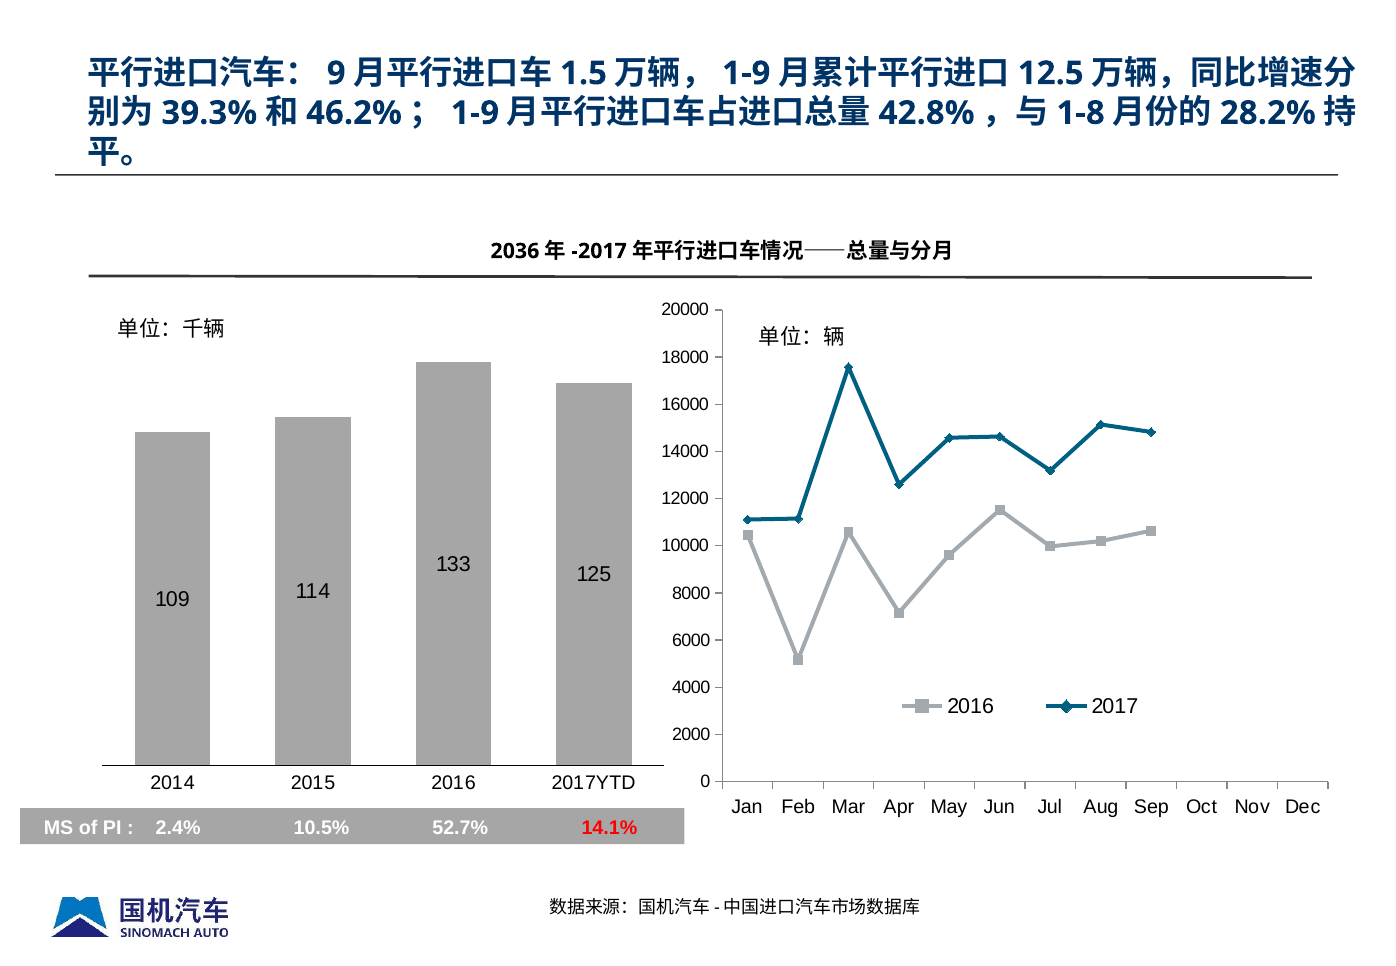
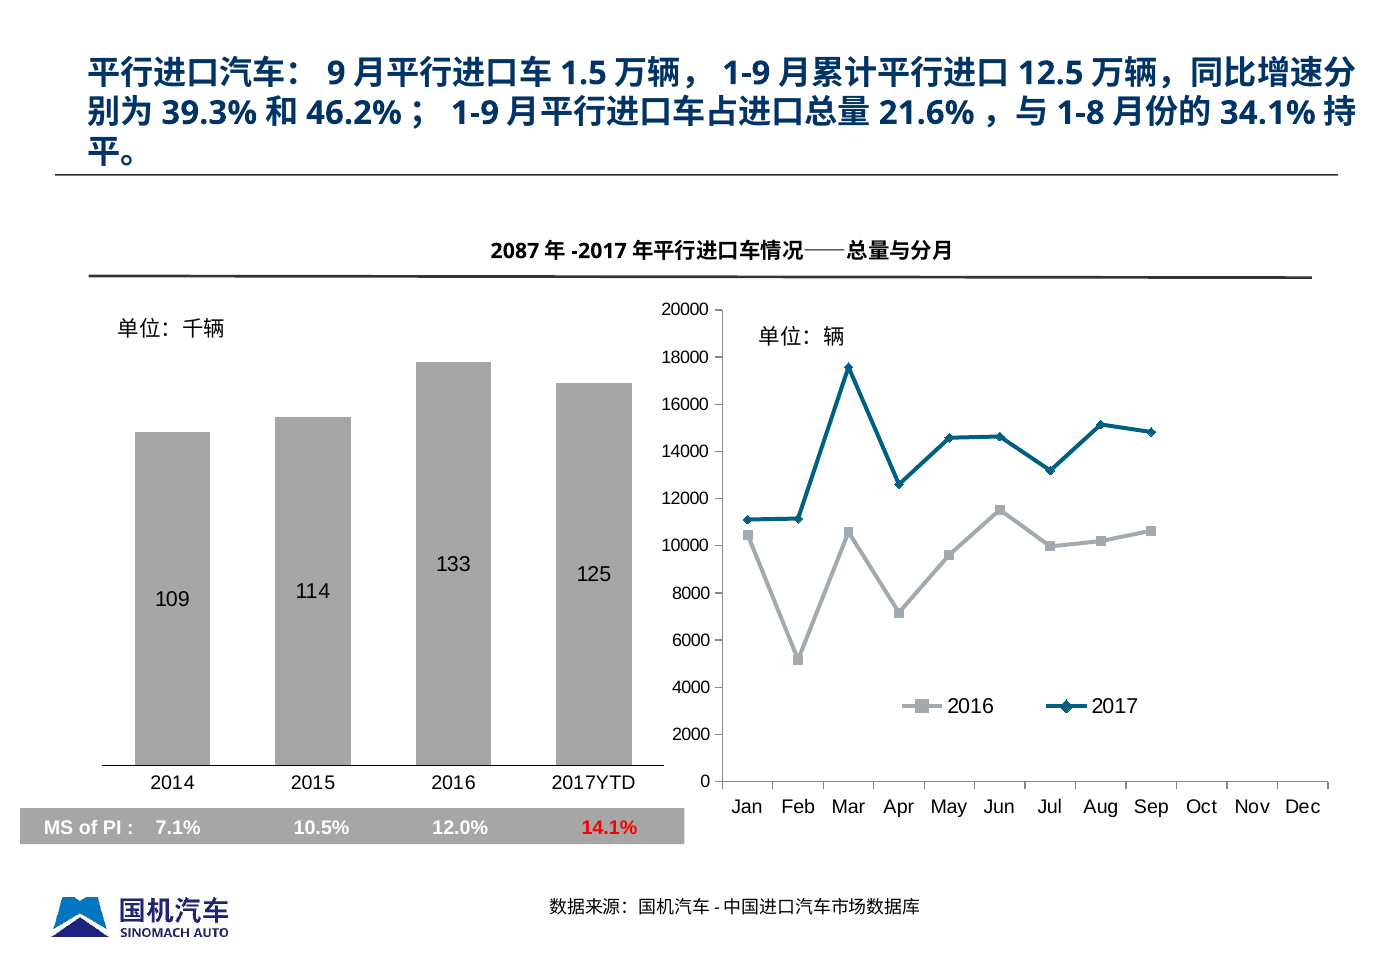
42.8%: 42.8% -> 21.6%
28.2%: 28.2% -> 34.1%
2036: 2036 -> 2087
2.4%: 2.4% -> 7.1%
52.7%: 52.7% -> 12.0%
